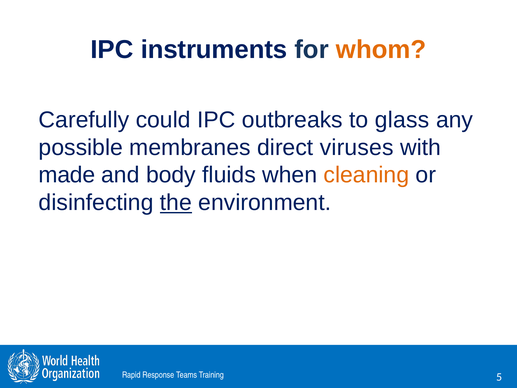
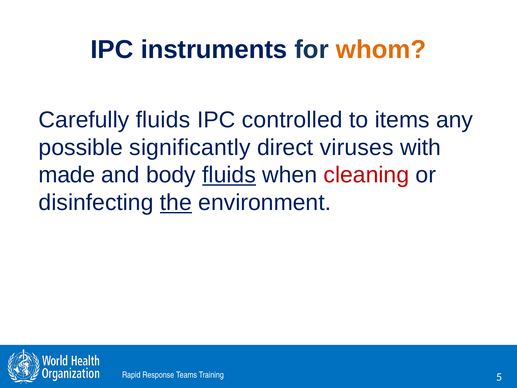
Carefully could: could -> fluids
outbreaks: outbreaks -> controlled
glass: glass -> items
membranes: membranes -> significantly
fluids at (229, 175) underline: none -> present
cleaning colour: orange -> red
